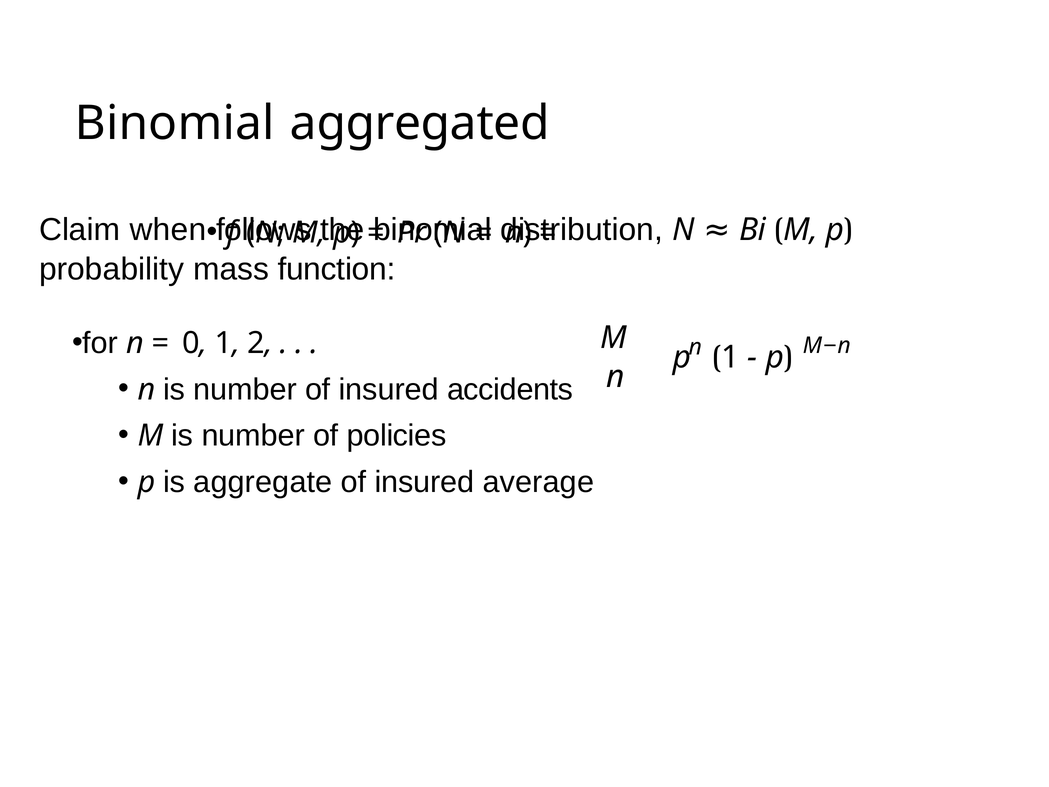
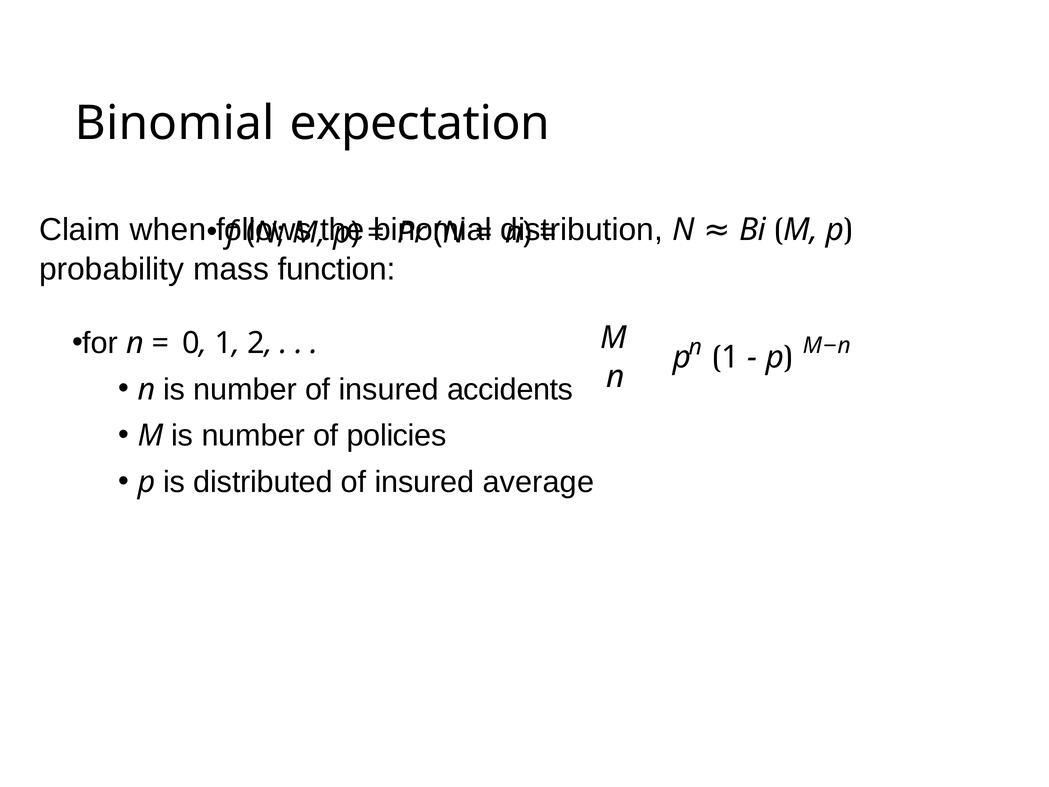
aggregated: aggregated -> expectation
aggregate: aggregate -> distributed
